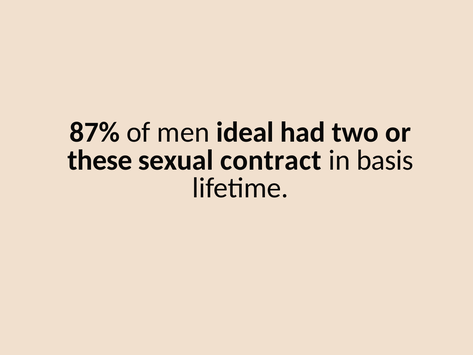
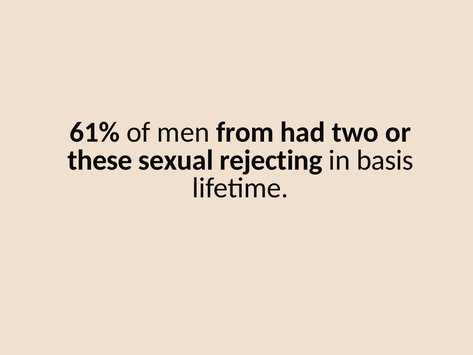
87%: 87% -> 61%
ideal: ideal -> from
contract: contract -> rejecting
